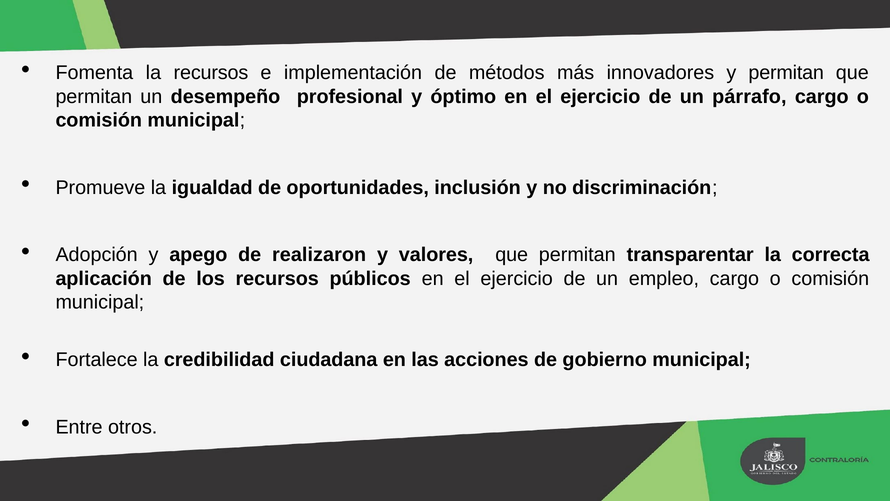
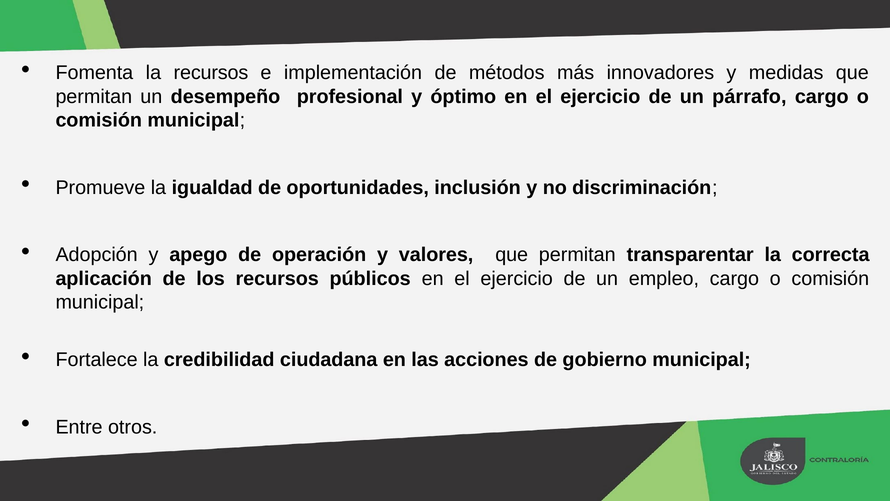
y permitan: permitan -> medidas
realizaron: realizaron -> operación
